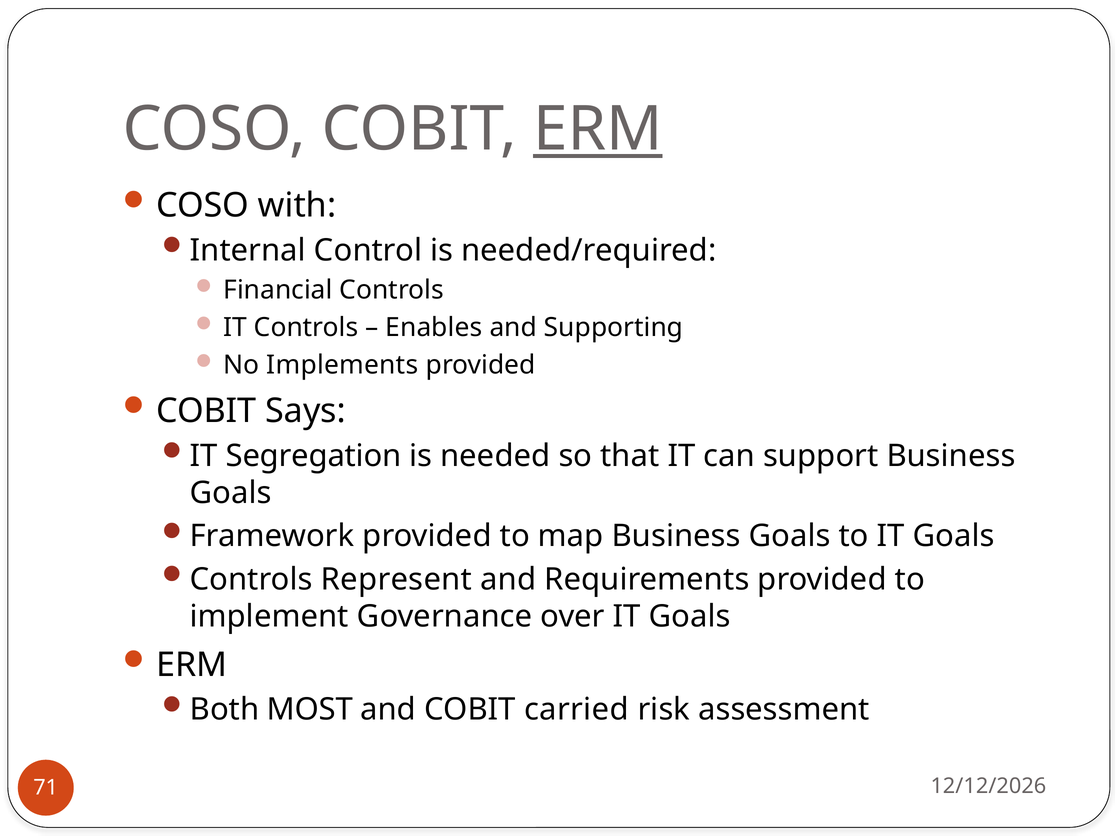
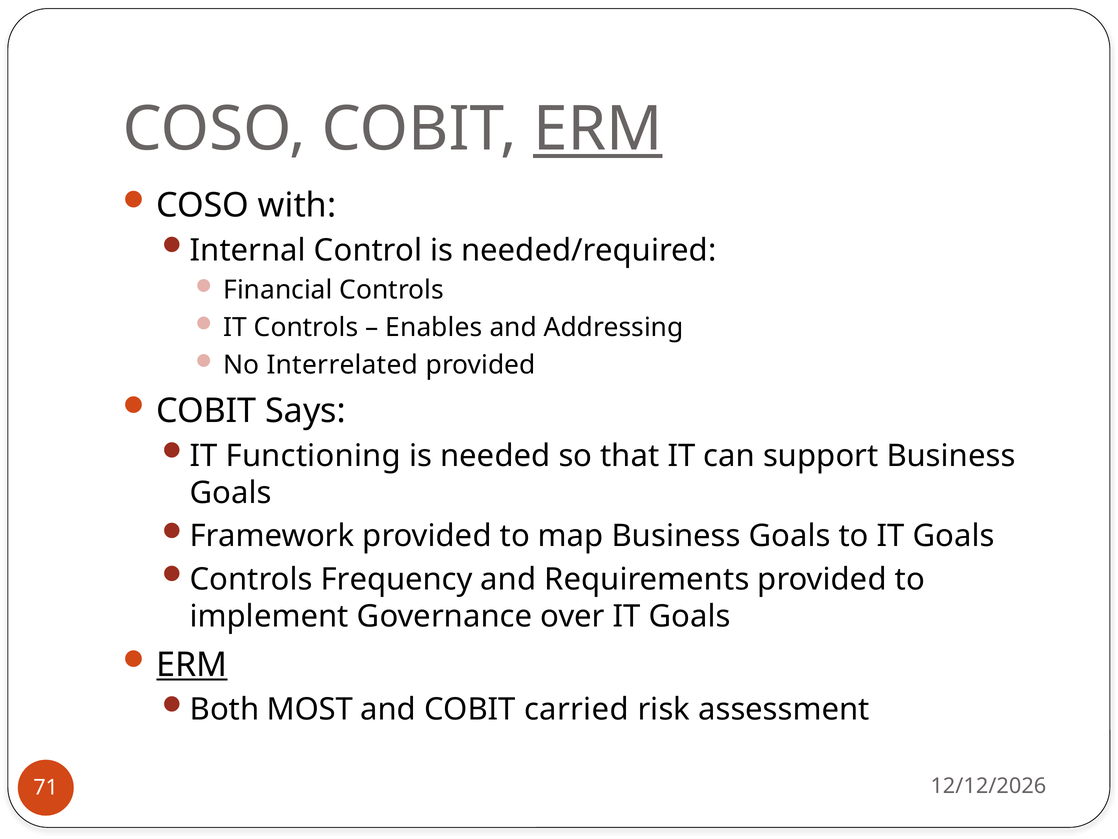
Supporting: Supporting -> Addressing
Implements: Implements -> Interrelated
Segregation: Segregation -> Functioning
Represent: Represent -> Frequency
ERM at (192, 665) underline: none -> present
